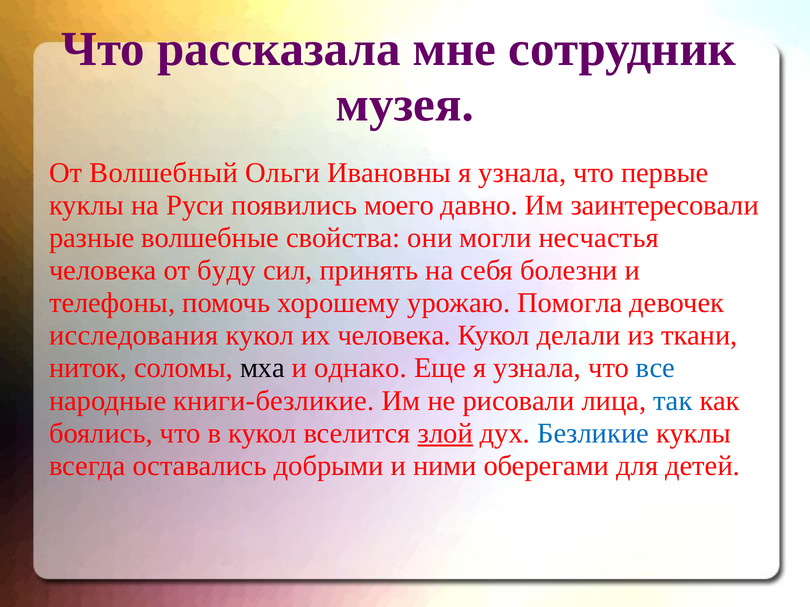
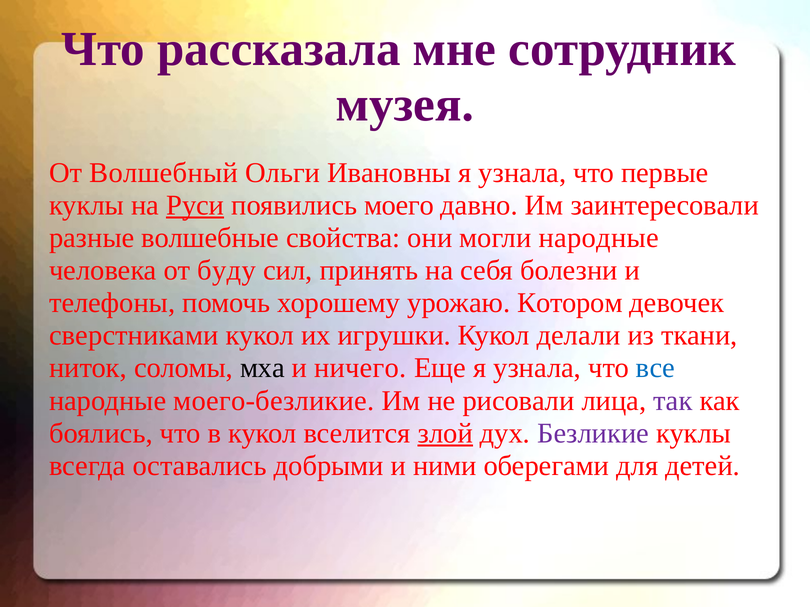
Руси underline: none -> present
могли несчастья: несчастья -> народные
Помогла: Помогла -> Котором
исследования: исследования -> сверстниками
их человека: человека -> игрушки
однако: однако -> ничего
книги-безликие: книги-безликие -> моего-безликие
так colour: blue -> purple
Безликие colour: blue -> purple
